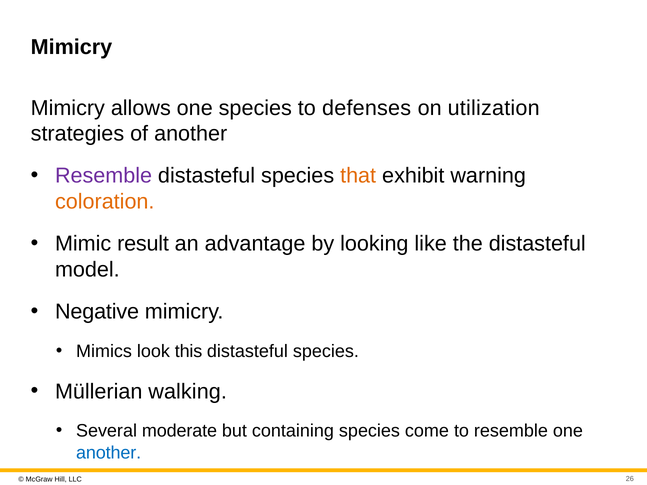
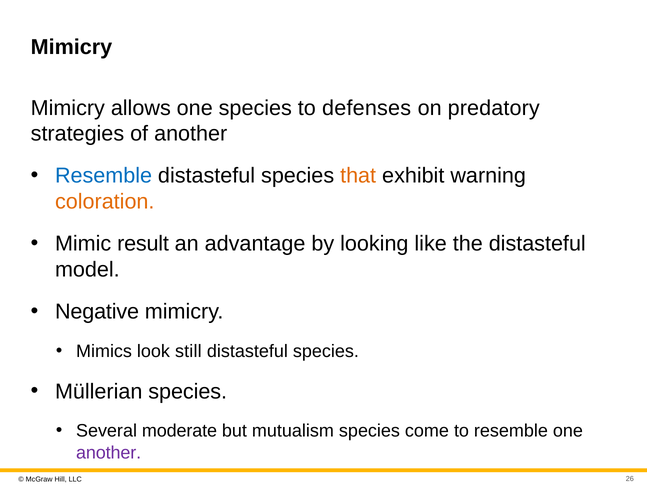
utilization: utilization -> predatory
Resemble at (104, 176) colour: purple -> blue
this: this -> still
Müllerian walking: walking -> species
containing: containing -> mutualism
another at (109, 453) colour: blue -> purple
